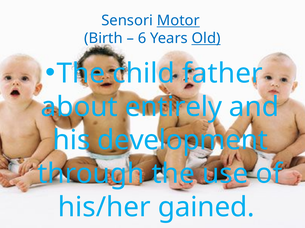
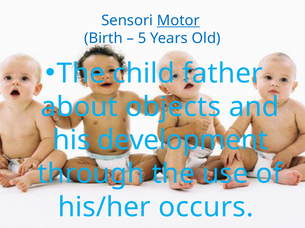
6: 6 -> 5
Old underline: present -> none
entirely: entirely -> objects
gained: gained -> occurs
